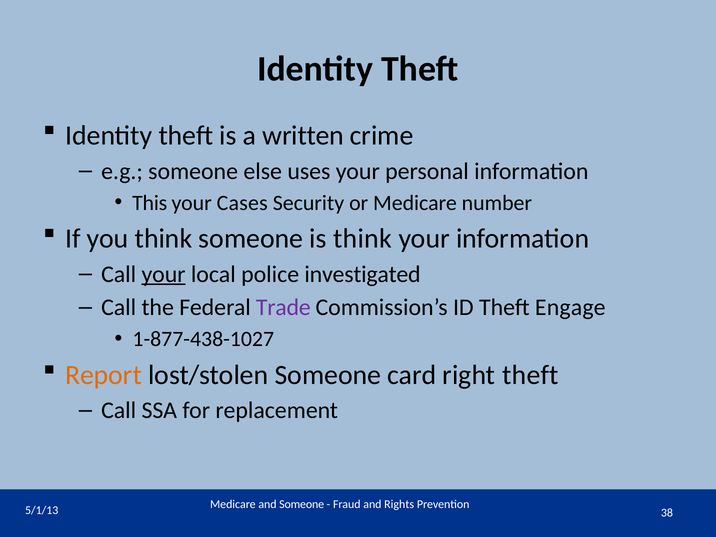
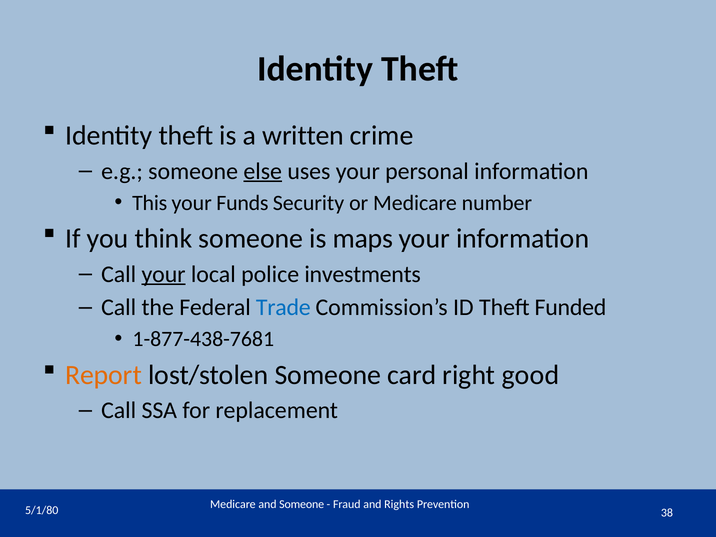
else underline: none -> present
Cases: Cases -> Funds
is think: think -> maps
investigated: investigated -> investments
Trade colour: purple -> blue
Engage: Engage -> Funded
1-877-438-1027: 1-877-438-1027 -> 1-877-438-7681
right theft: theft -> good
5/1/13: 5/1/13 -> 5/1/80
